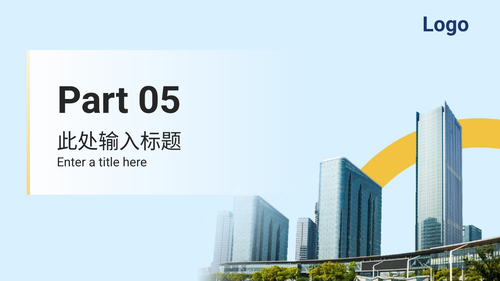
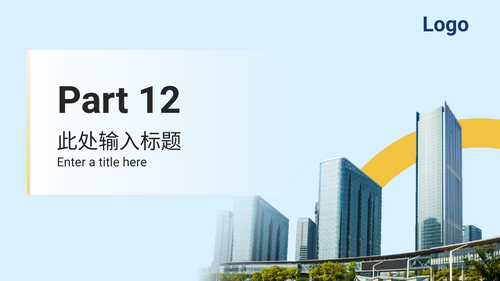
05: 05 -> 12
